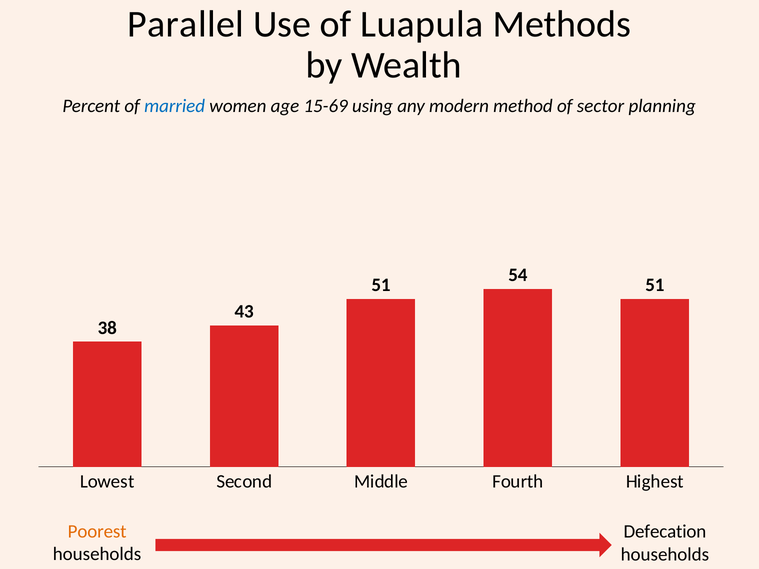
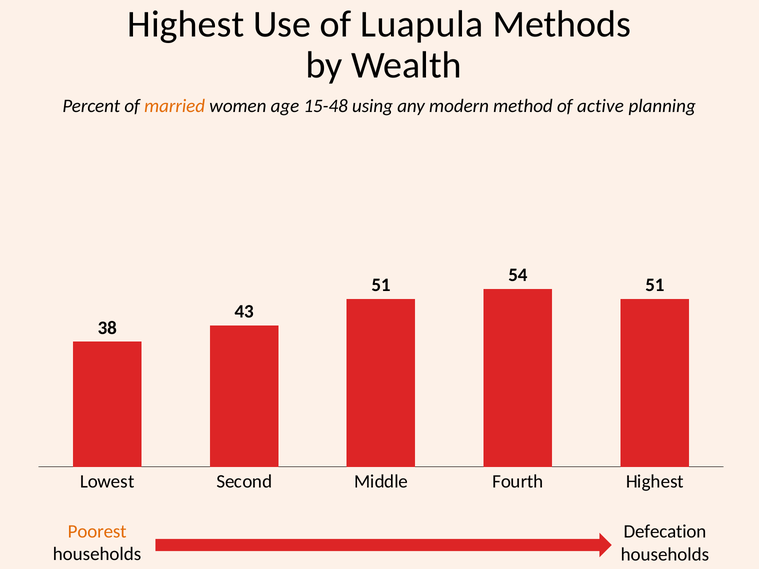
Parallel at (186, 24): Parallel -> Highest
married colour: blue -> orange
15-69: 15-69 -> 15-48
sector: sector -> active
